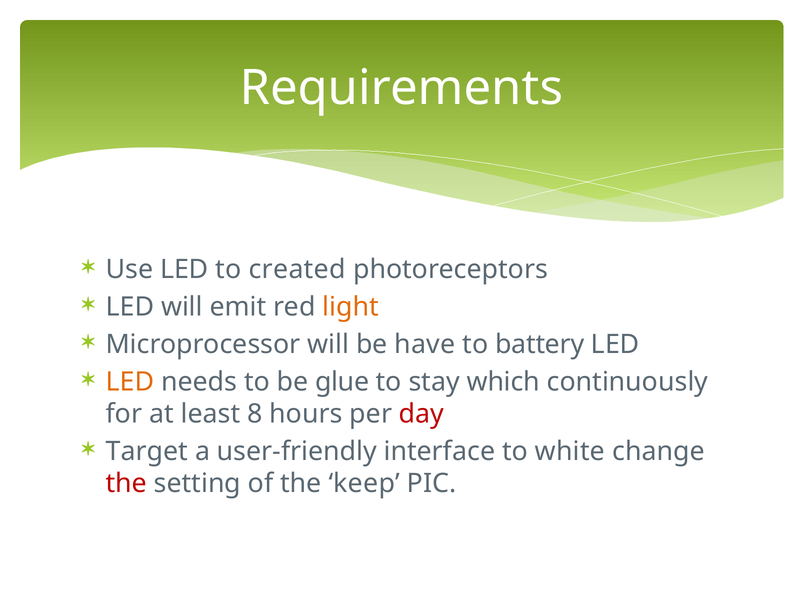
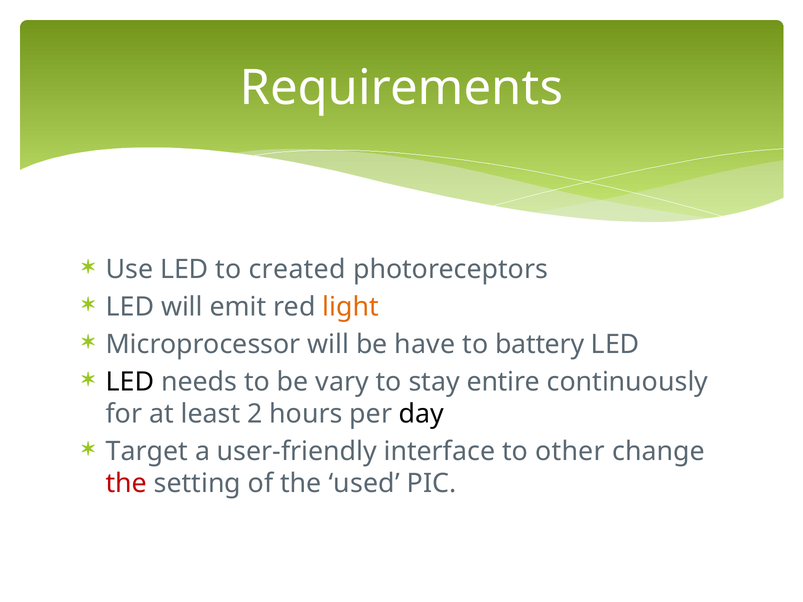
LED at (130, 382) colour: orange -> black
glue: glue -> vary
which: which -> entire
8: 8 -> 2
day colour: red -> black
white: white -> other
keep: keep -> used
